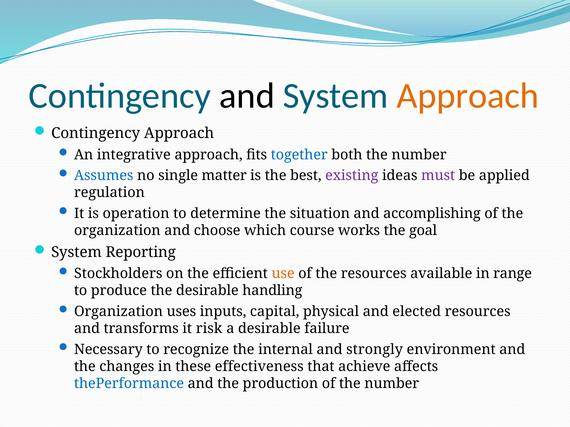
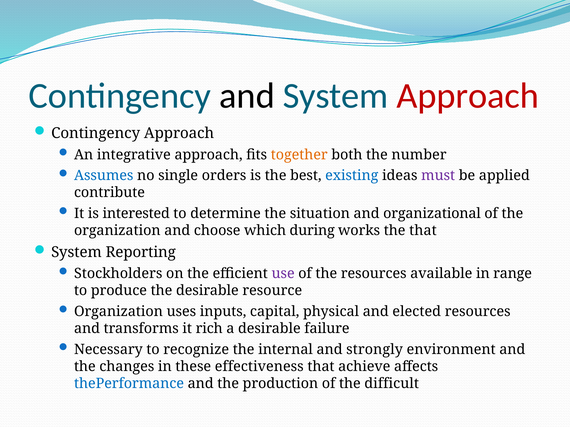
Approach at (468, 96) colour: orange -> red
together colour: blue -> orange
matter: matter -> orders
existing colour: purple -> blue
regulation: regulation -> contribute
operation: operation -> interested
accomplishing: accomplishing -> organizational
course: course -> during
the goal: goal -> that
use colour: orange -> purple
handling: handling -> resource
risk: risk -> rich
of the number: number -> difficult
